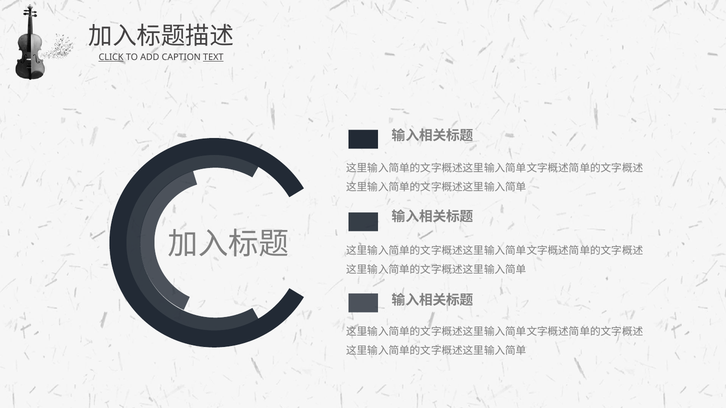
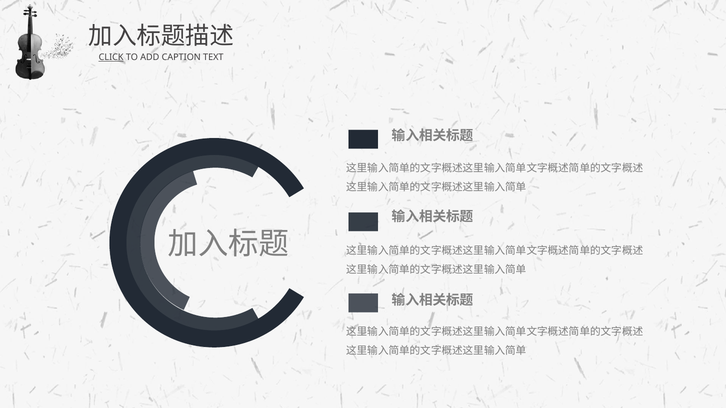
TEXT underline: present -> none
